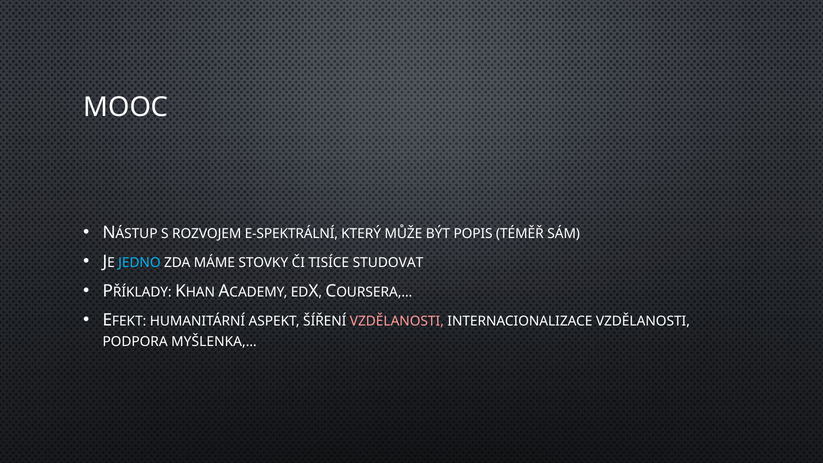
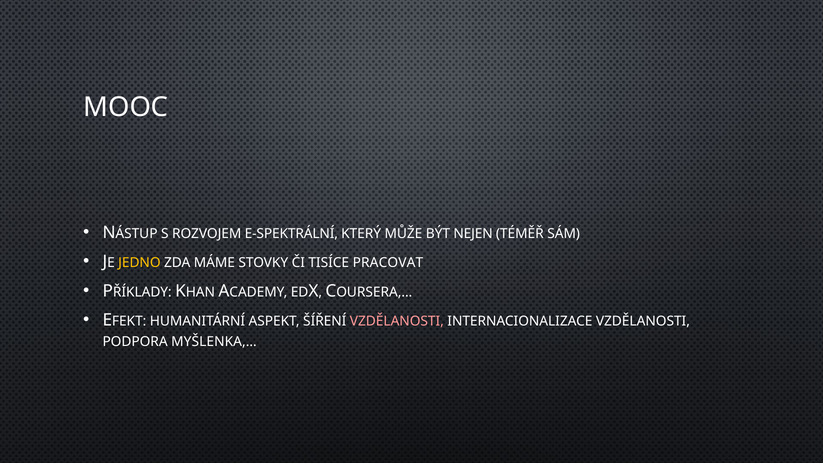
POPIS: POPIS -> NEJEN
JEDNO colour: light blue -> yellow
STUDOVAT: STUDOVAT -> PRACOVAT
